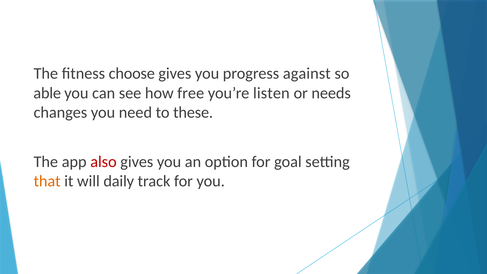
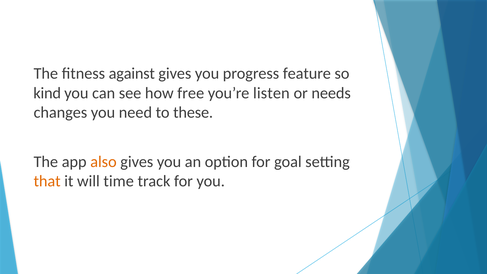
choose: choose -> against
against: against -> feature
able: able -> kind
also colour: red -> orange
daily: daily -> time
